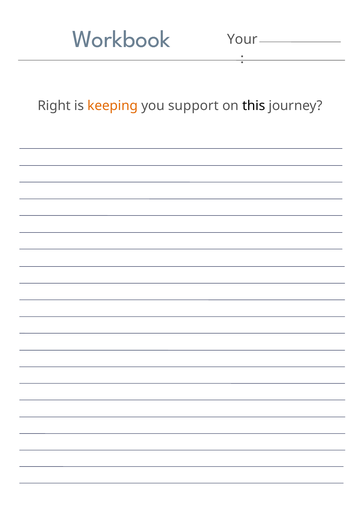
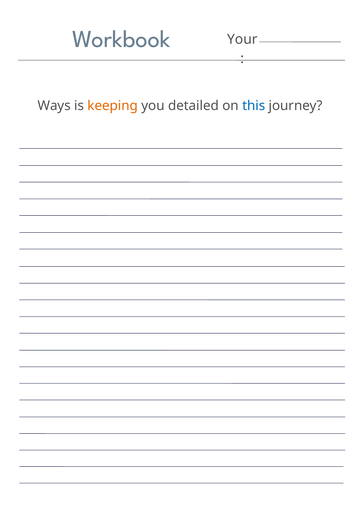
Right: Right -> Ways
support: support -> detailed
this colour: black -> blue
